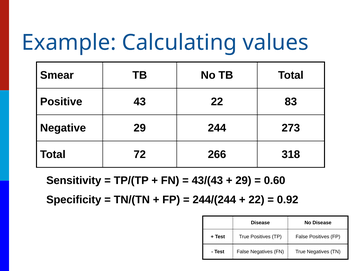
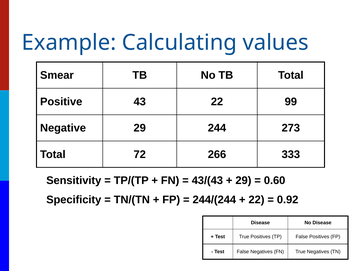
83: 83 -> 99
318: 318 -> 333
